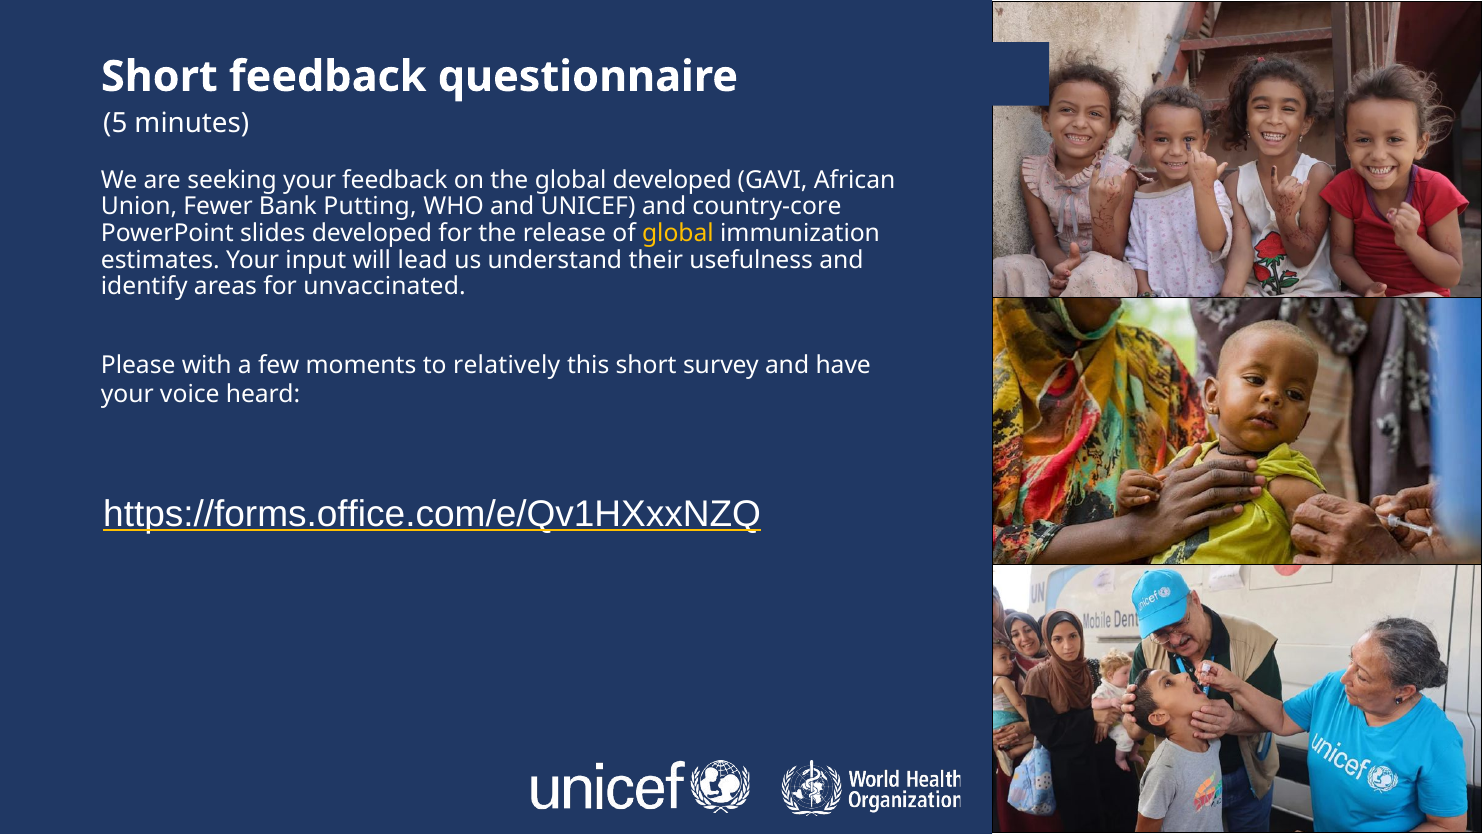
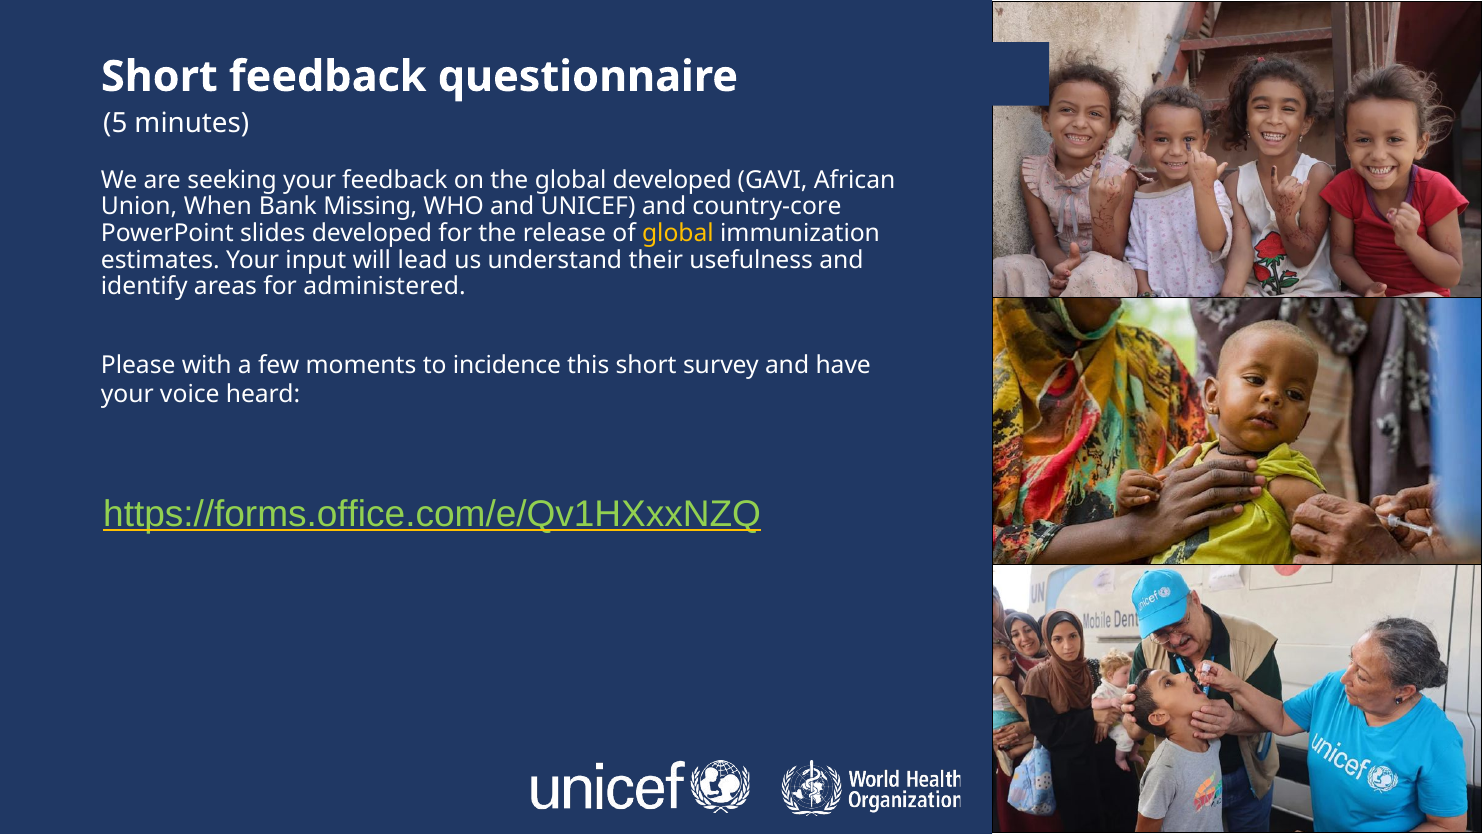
Fewer: Fewer -> When
Putting: Putting -> Missing
unvaccinated: unvaccinated -> administered
relatively: relatively -> incidence
https://forms.office.com/e/Qv1HXxxNZQ colour: white -> light green
